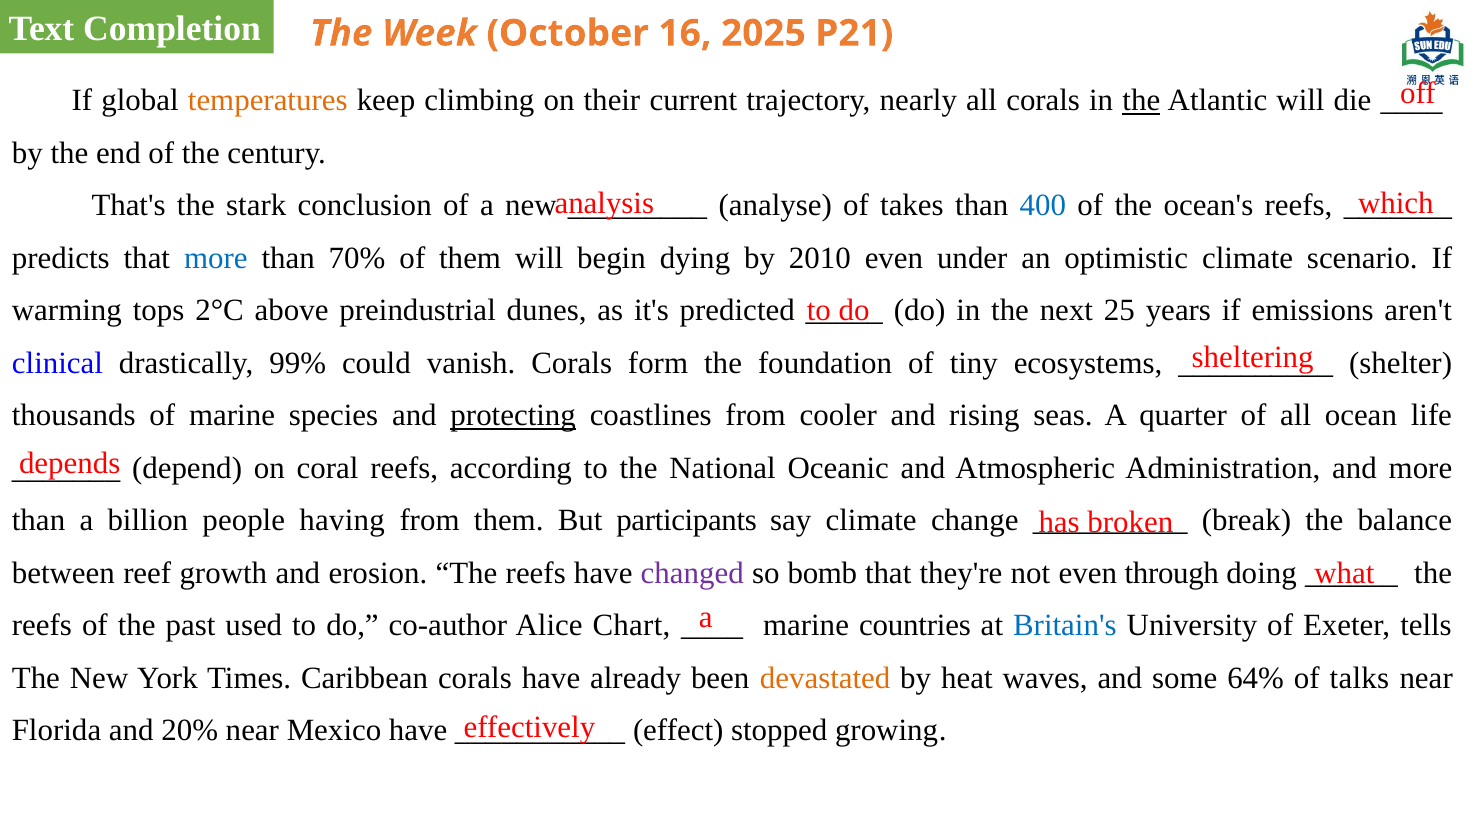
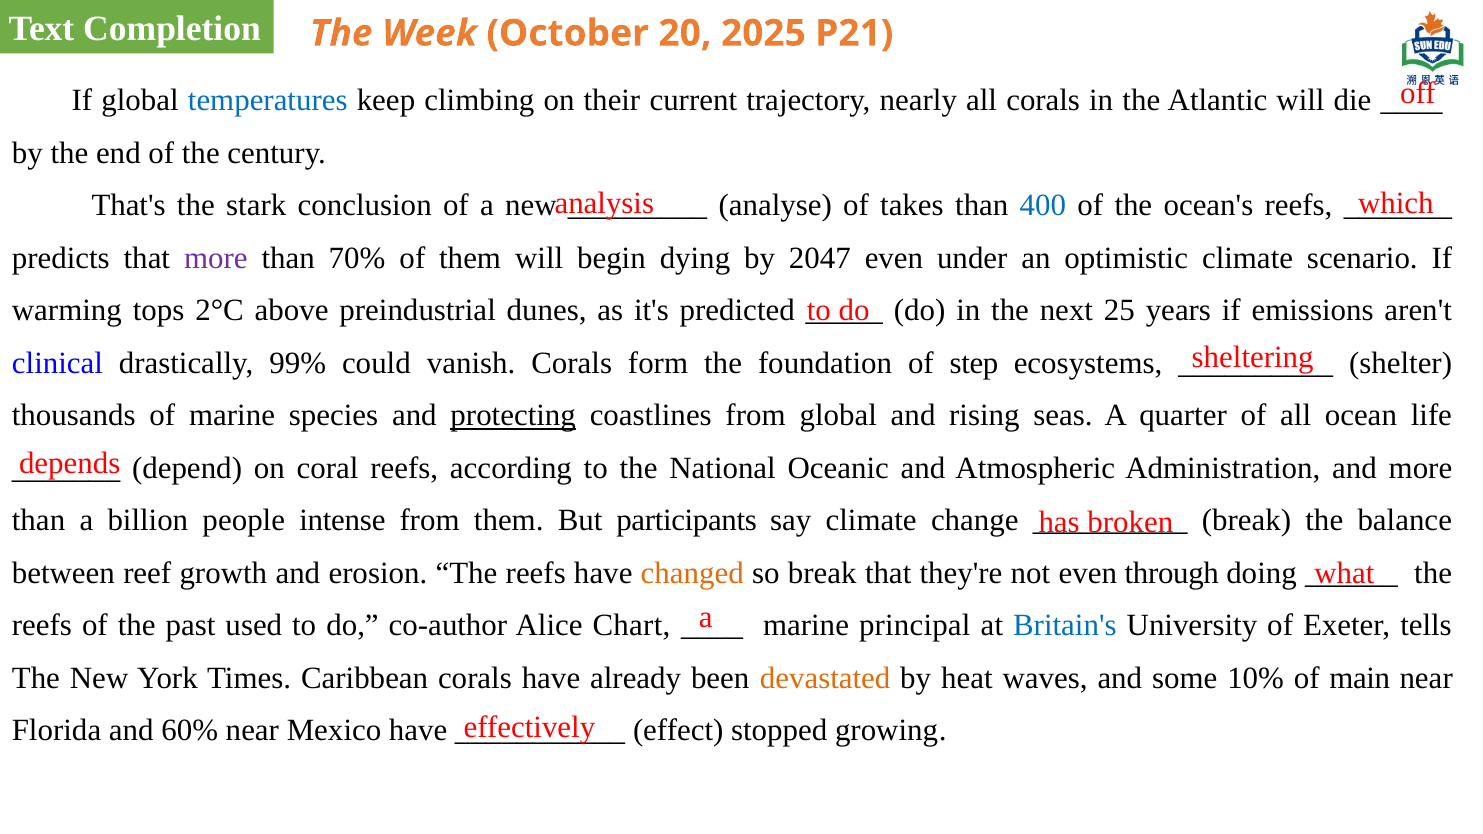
16: 16 -> 20
temperatures colour: orange -> blue
the at (1141, 101) underline: present -> none
more at (216, 258) colour: blue -> purple
2010: 2010 -> 2047
tiny: tiny -> step
from cooler: cooler -> global
having: having -> intense
changed colour: purple -> orange
so bomb: bomb -> break
countries: countries -> principal
64%: 64% -> 10%
talks: talks -> main
20%: 20% -> 60%
